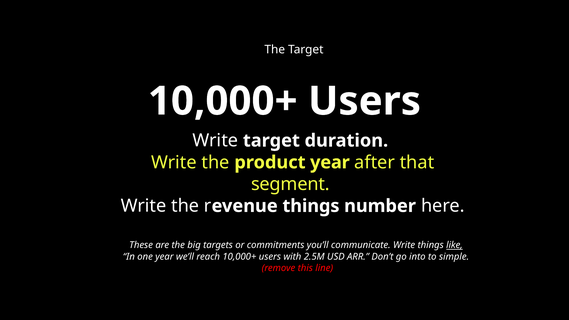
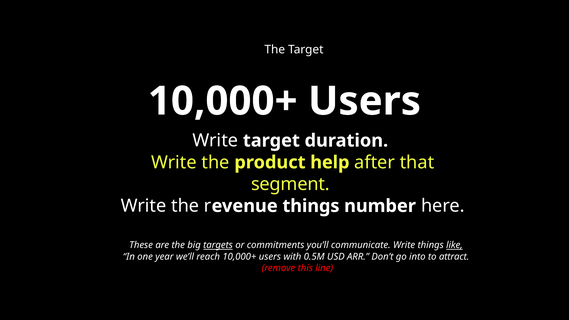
product year: year -> help
targets underline: none -> present
2.5M: 2.5M -> 0.5M
simple: simple -> attract
